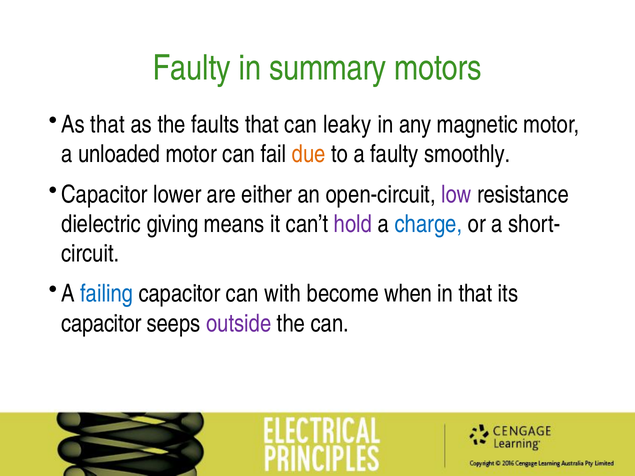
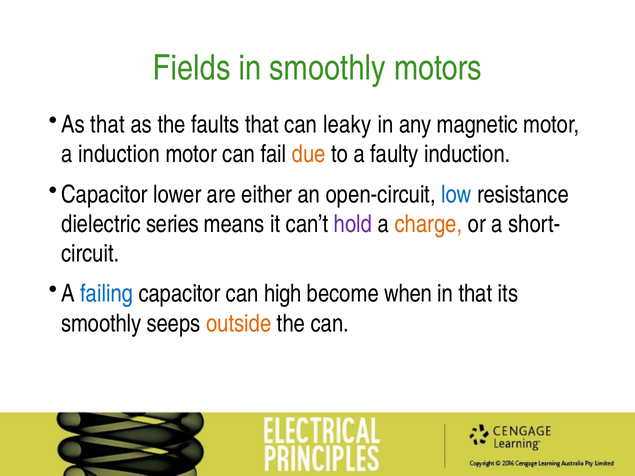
Faulty at (192, 68): Faulty -> Fields
in summary: summary -> smoothly
a unloaded: unloaded -> induction
faulty smoothly: smoothly -> induction
low colour: purple -> blue
giving: giving -> series
charge colour: blue -> orange
with: with -> high
capacitor at (101, 324): capacitor -> smoothly
outside colour: purple -> orange
